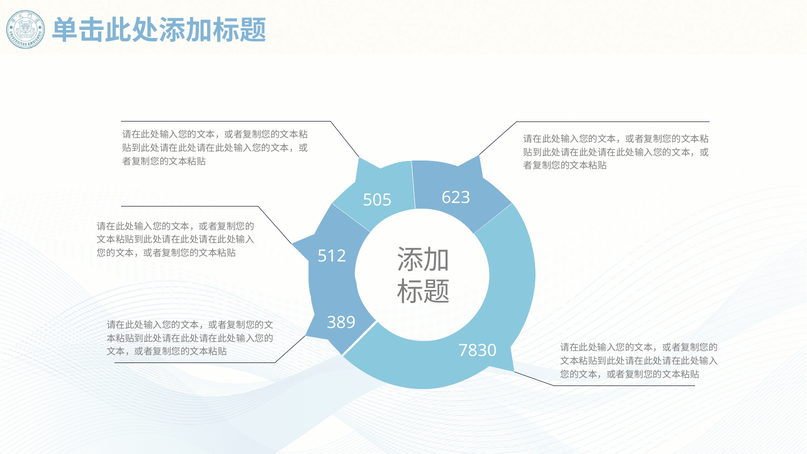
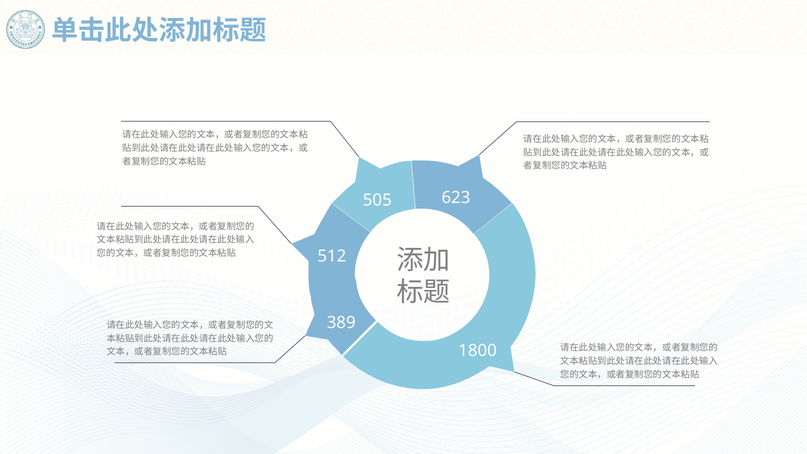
7830: 7830 -> 1800
